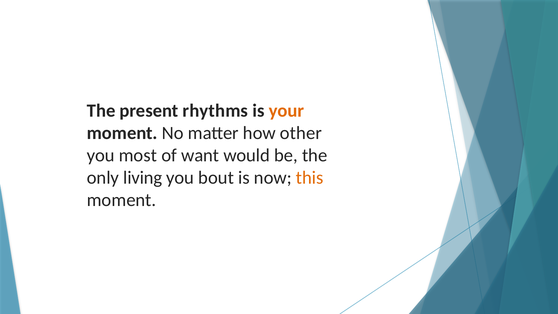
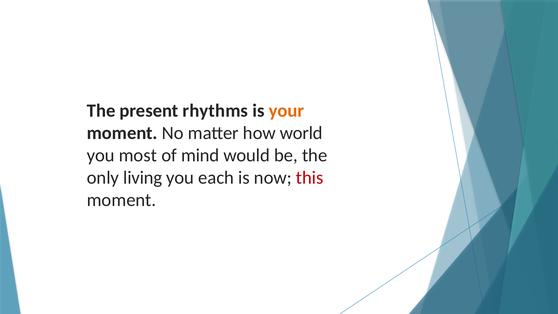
other: other -> world
want: want -> mind
bout: bout -> each
this colour: orange -> red
